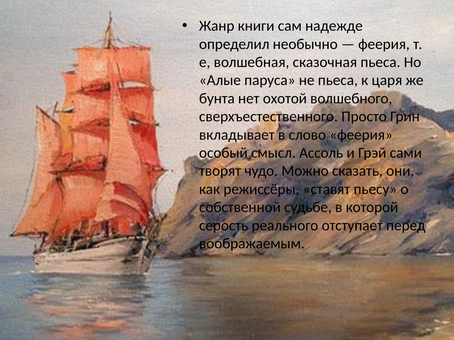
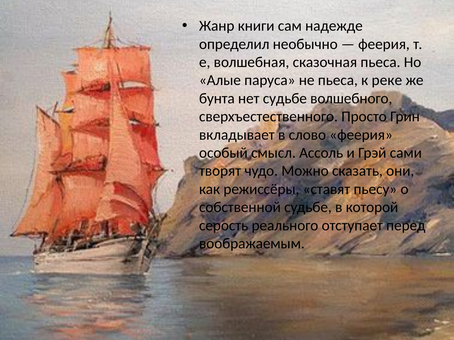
царя: царя -> реке
нет охотой: охотой -> судьбе
